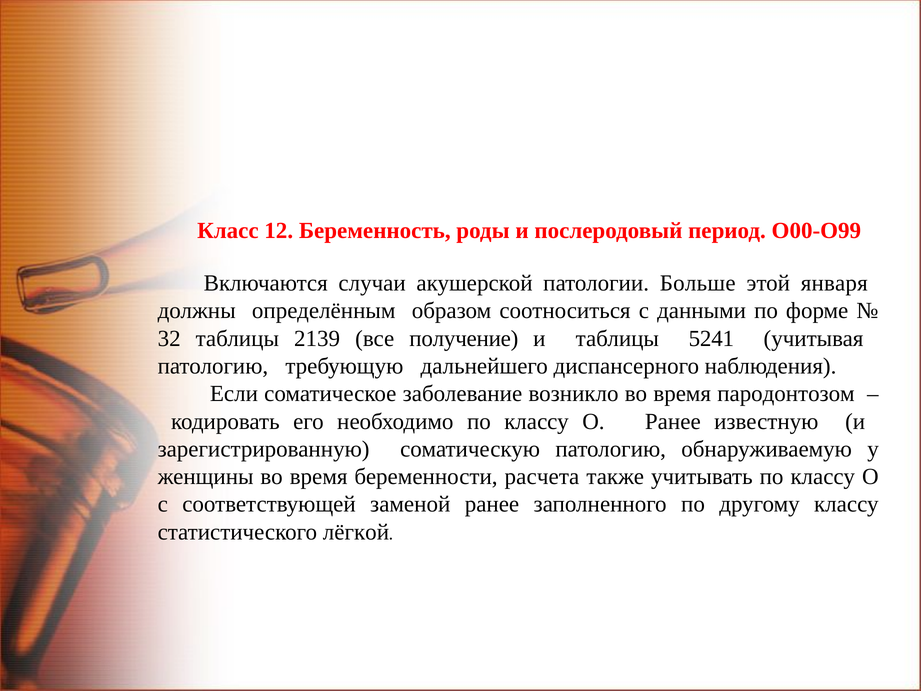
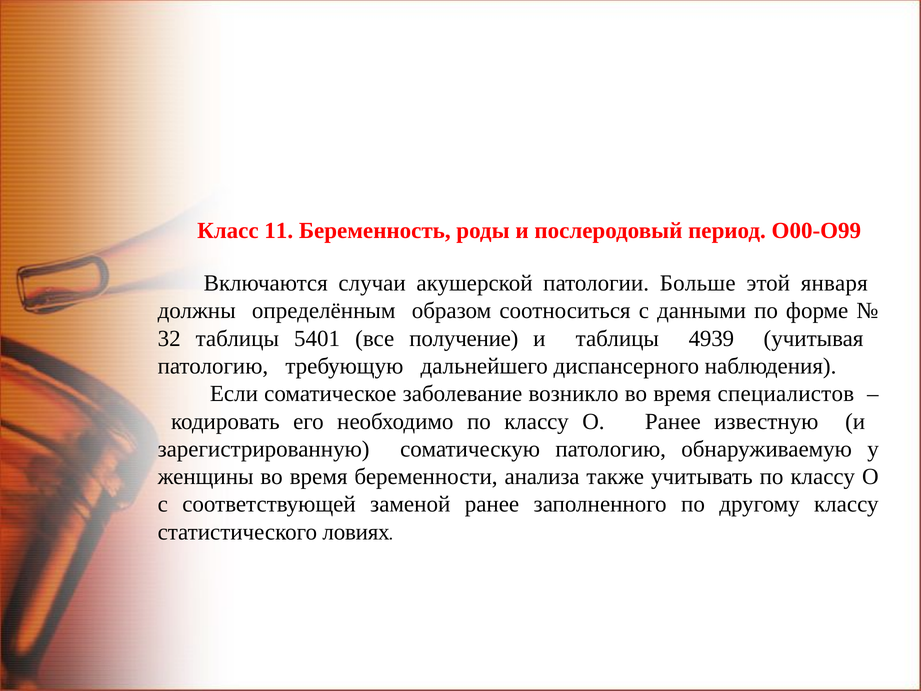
12: 12 -> 11
2139: 2139 -> 5401
5241: 5241 -> 4939
пародонтозом: пародонтозом -> специалистов
расчета: расчета -> анализа
лёгкой: лёгкой -> ловиях
